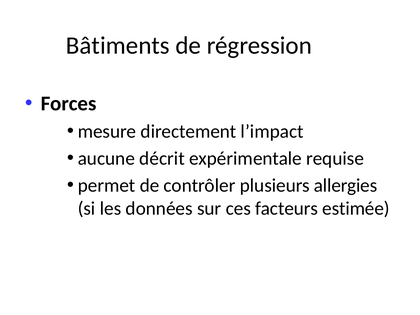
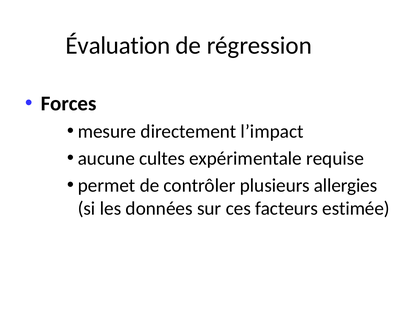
Bâtiments: Bâtiments -> Évaluation
décrit: décrit -> cultes
